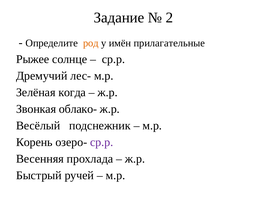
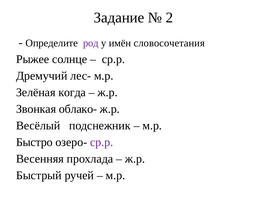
род colour: orange -> purple
прилагательные: прилагательные -> словосочетания
Корень: Корень -> Быстро
